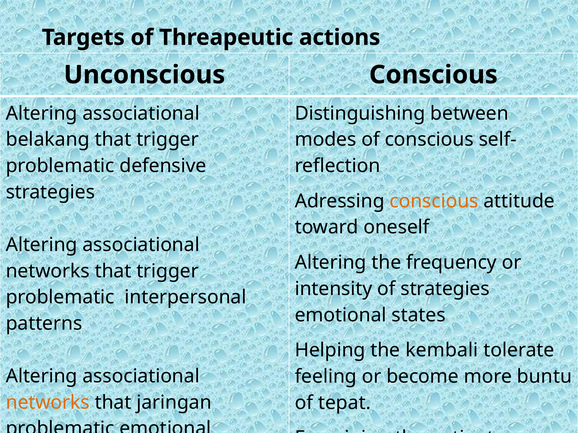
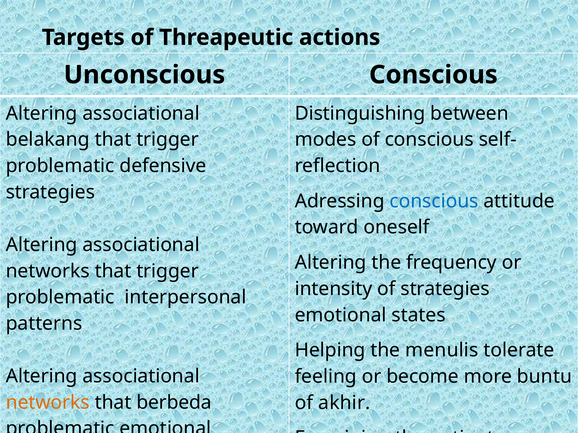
conscious at (434, 201) colour: orange -> blue
kembali: kembali -> menulis
jaringan: jaringan -> berbeda
tepat: tepat -> akhir
